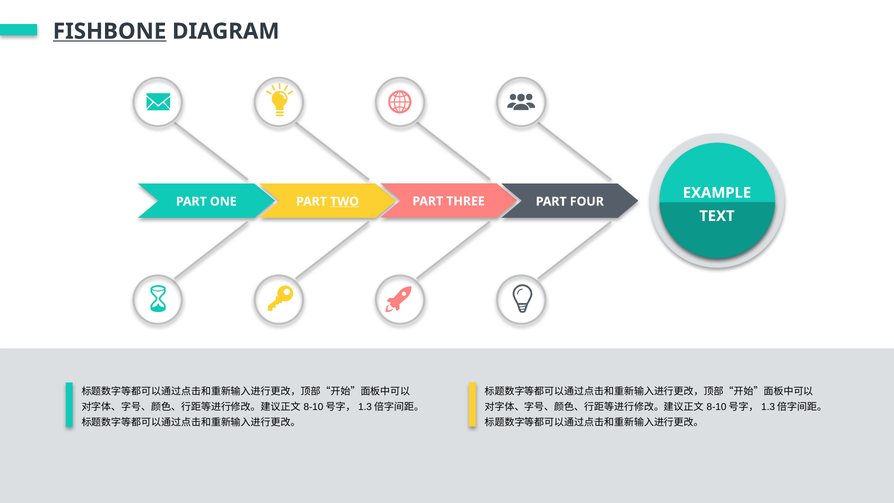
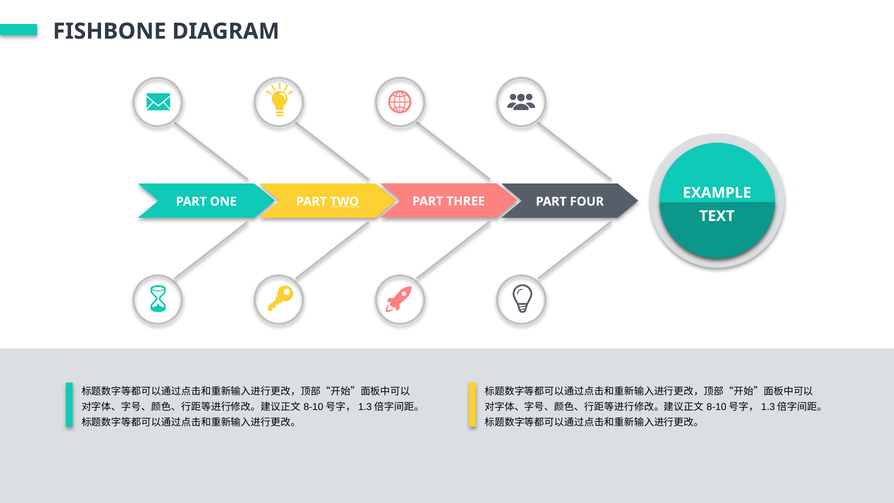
FISHBONE underline: present -> none
